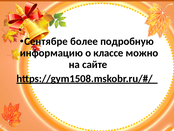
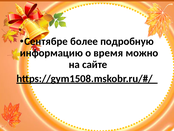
классе: классе -> время
